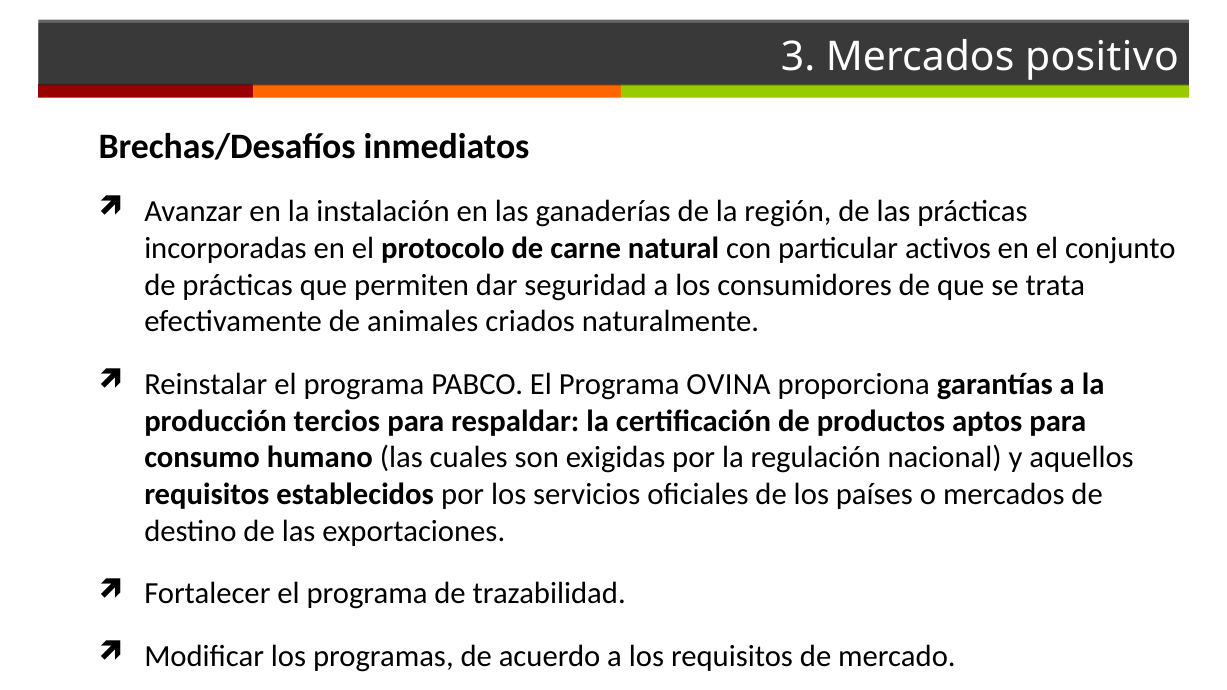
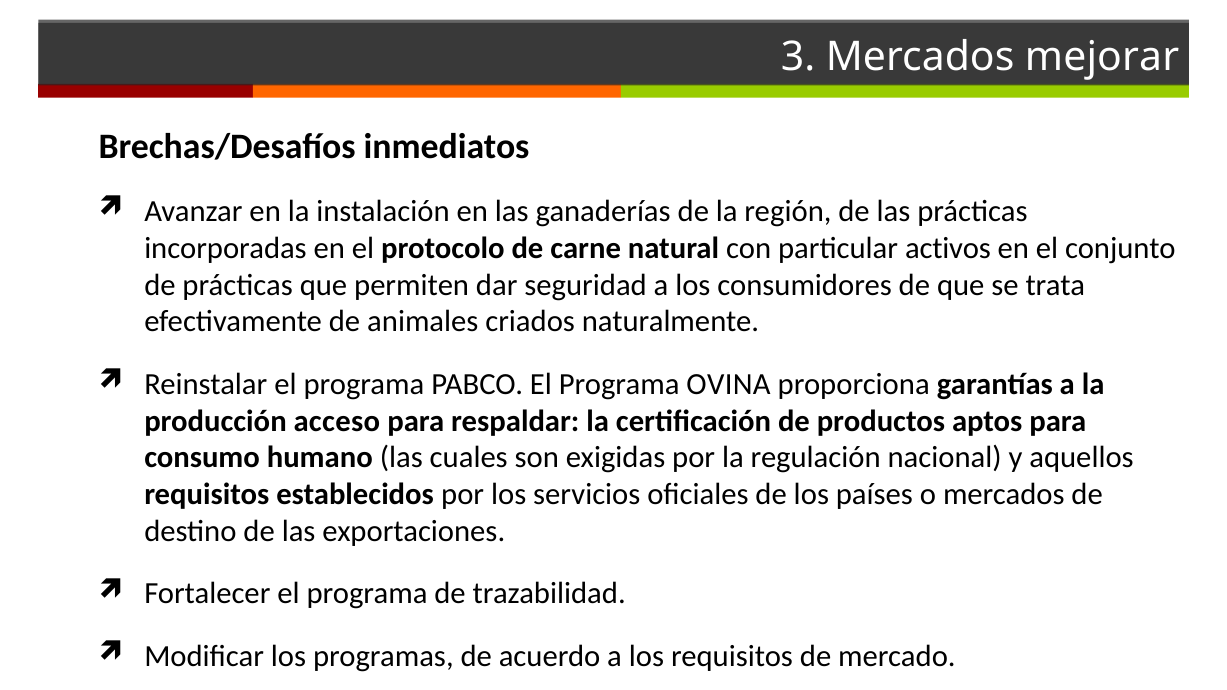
positivo: positivo -> mejorar
tercios: tercios -> acceso
